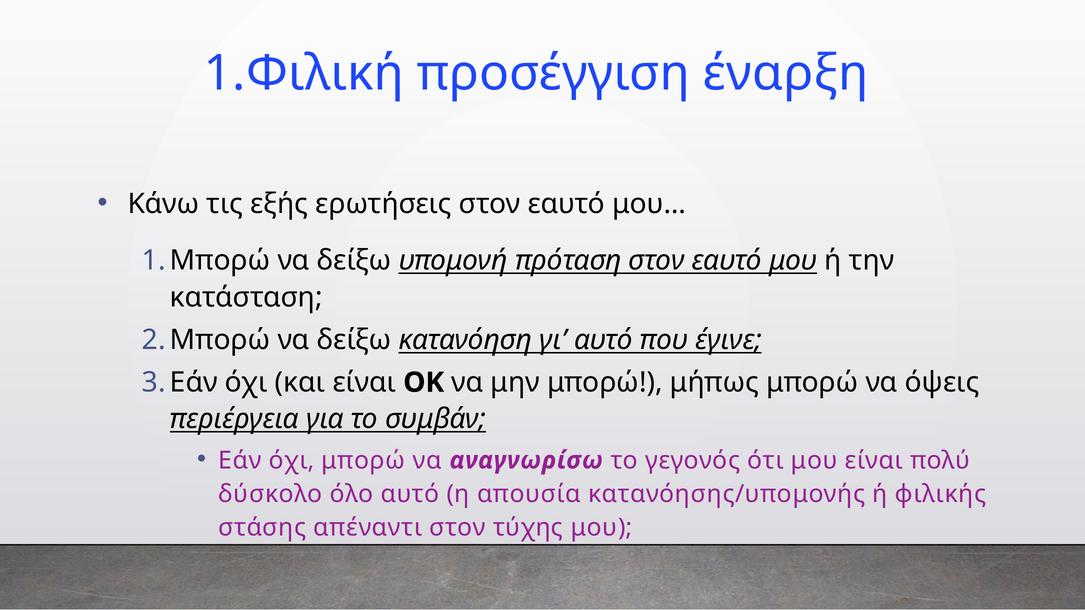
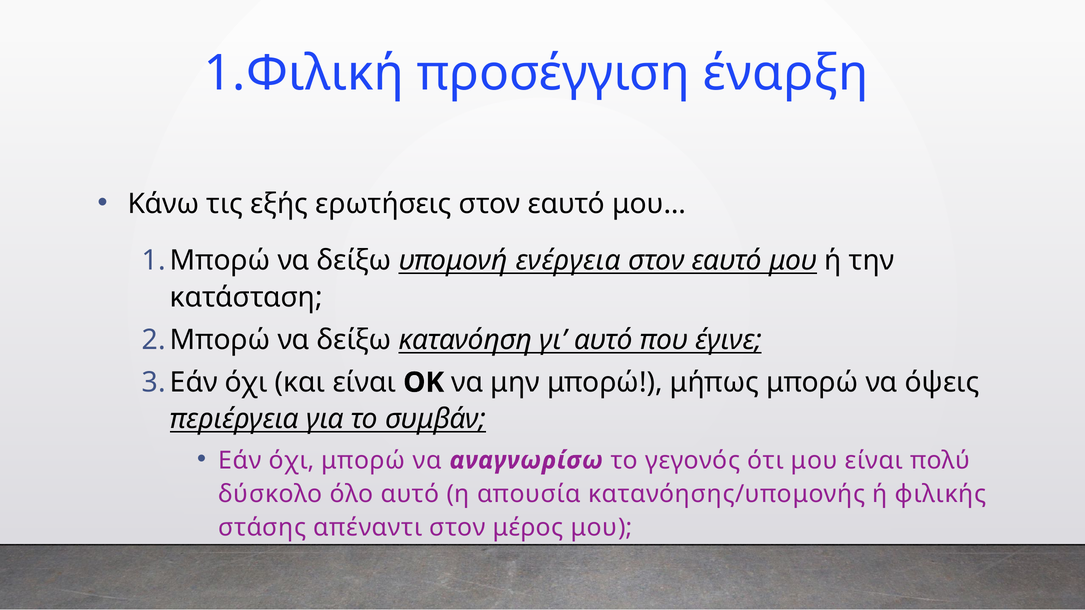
πρόταση: πρόταση -> ενέργεια
τύχης: τύχης -> μέρος
